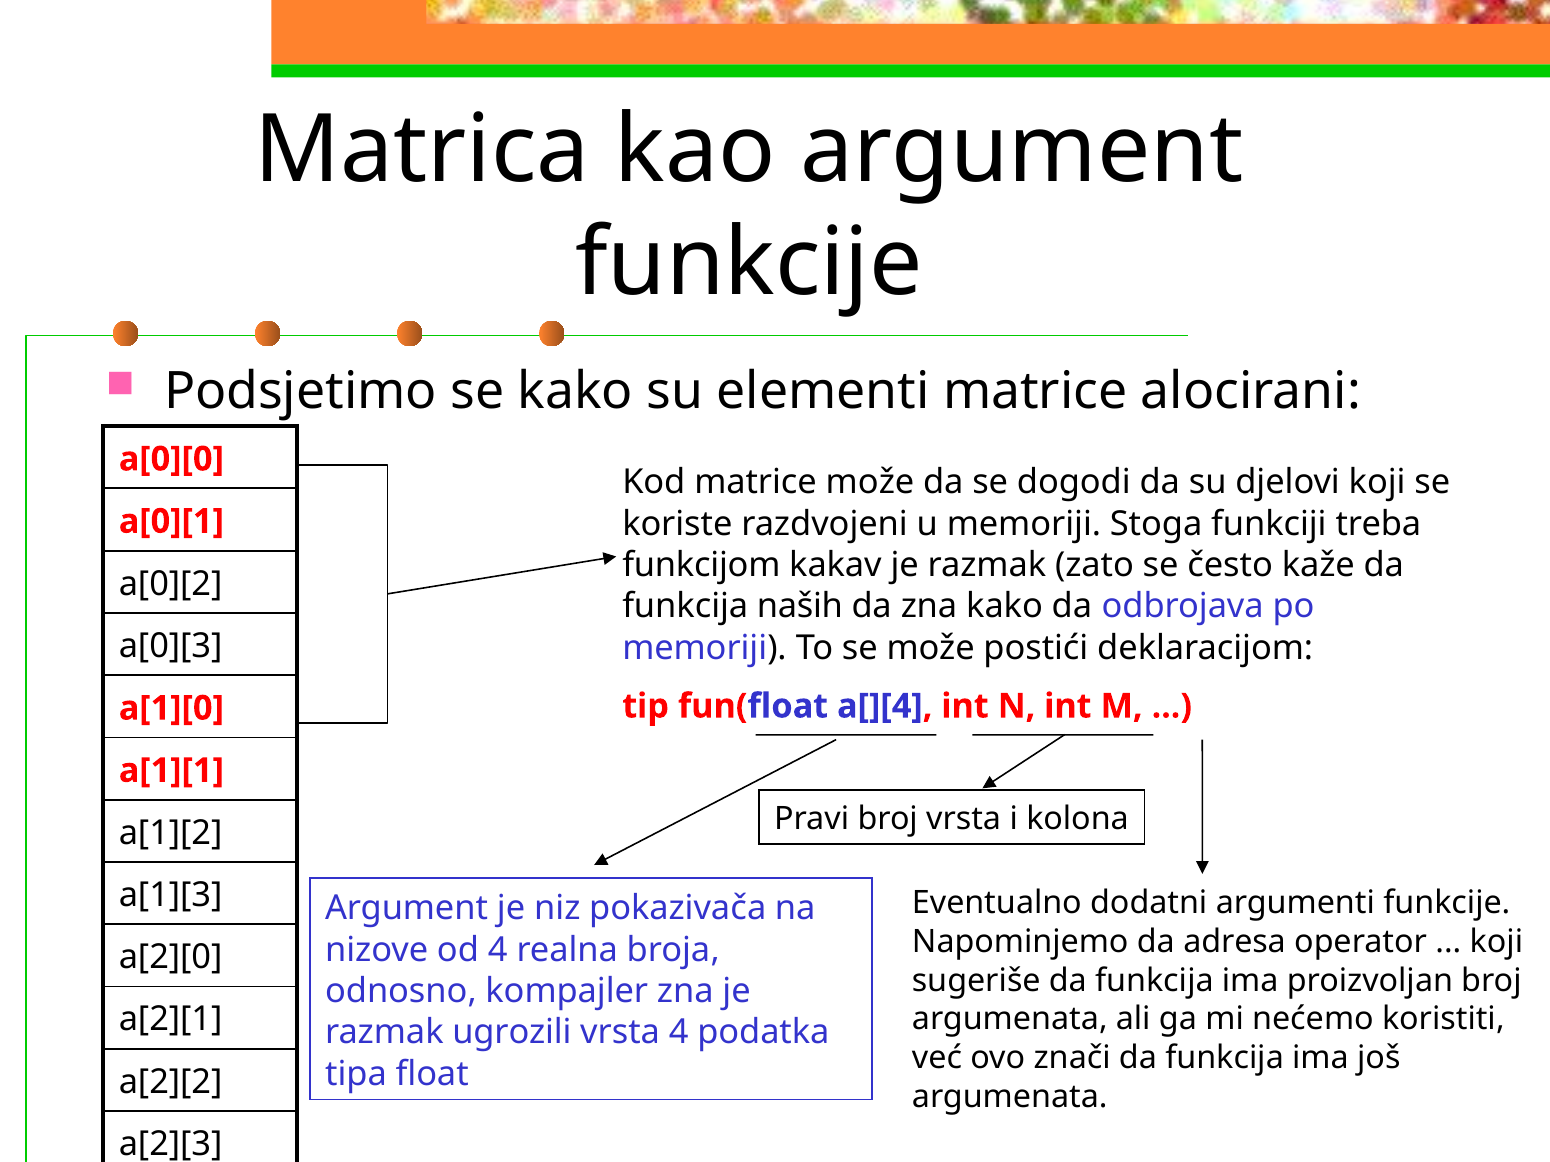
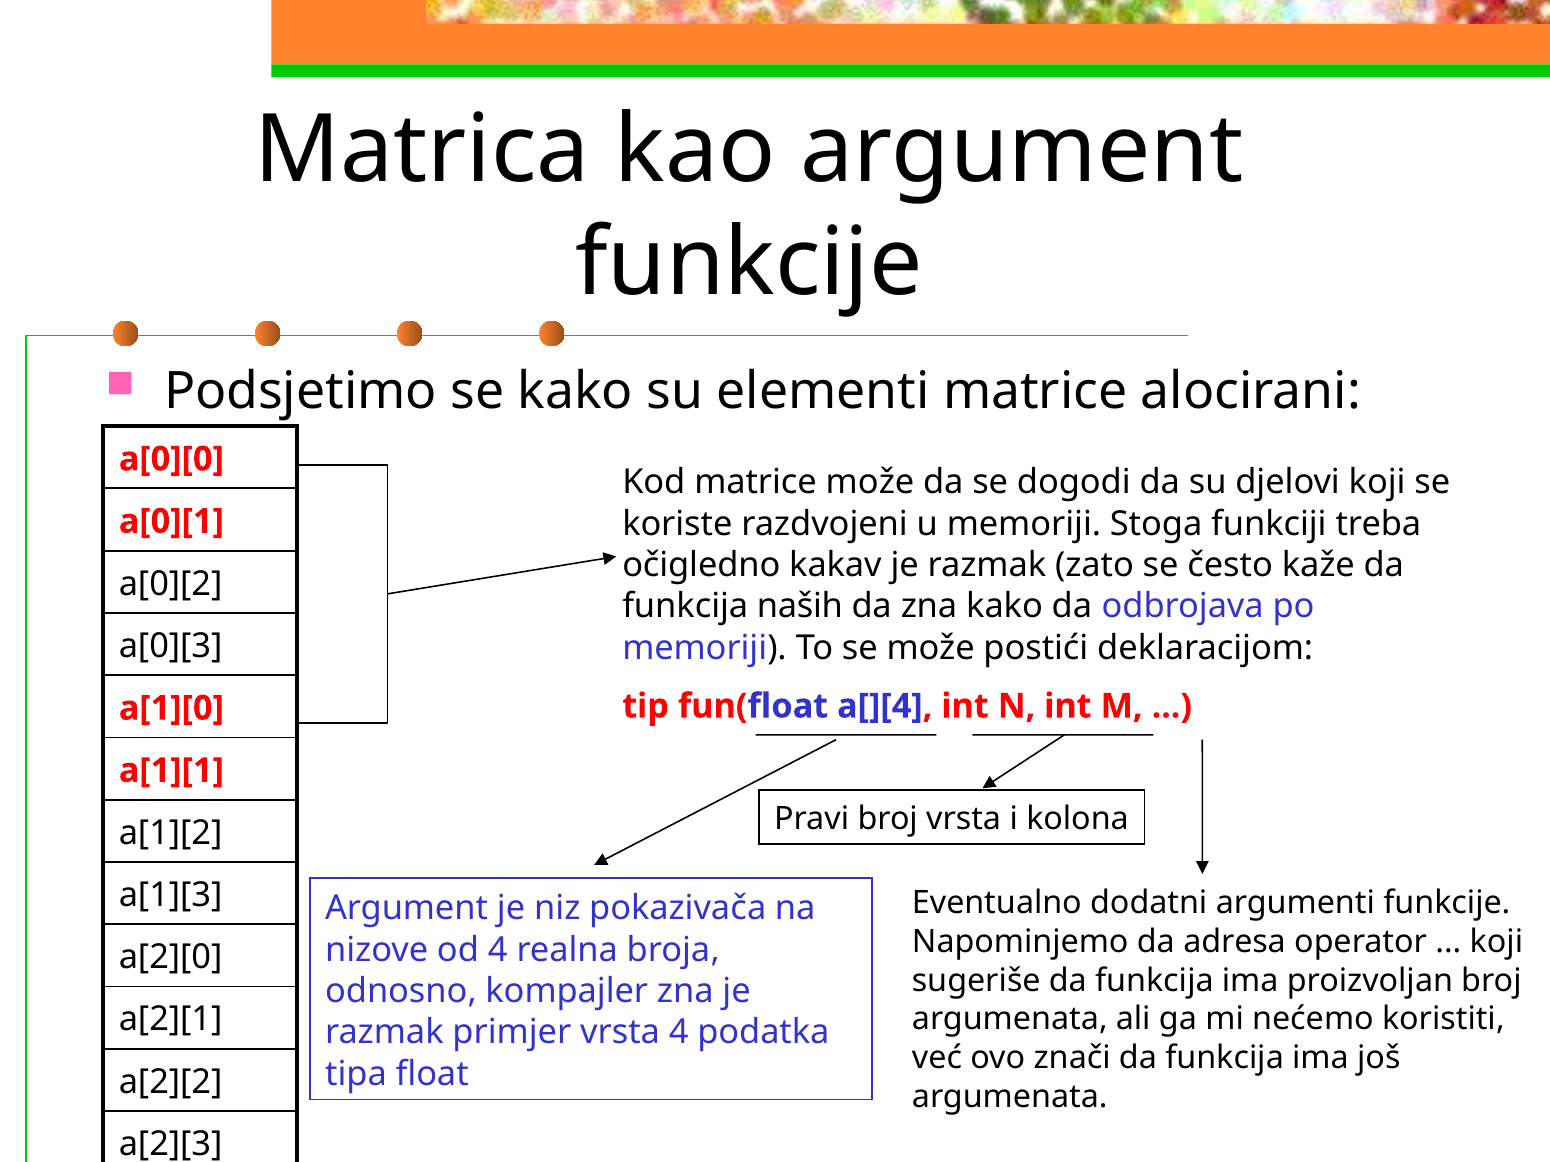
funkcijom: funkcijom -> očigledno
ugrozili: ugrozili -> primjer
